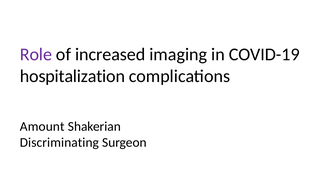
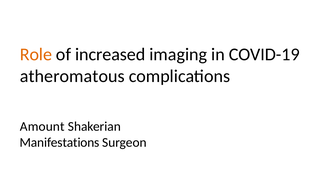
Role colour: purple -> orange
hospitalization: hospitalization -> atheromatous
Discriminating: Discriminating -> Manifestations
